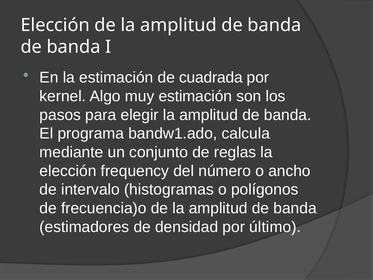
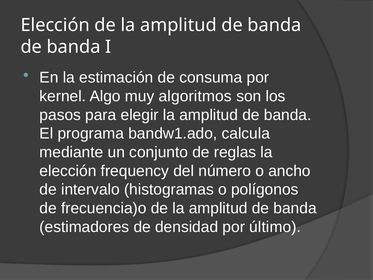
cuadrada: cuadrada -> consuma
muy estimación: estimación -> algoritmos
